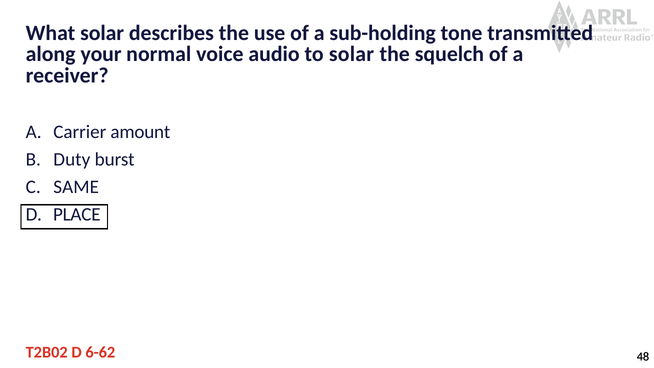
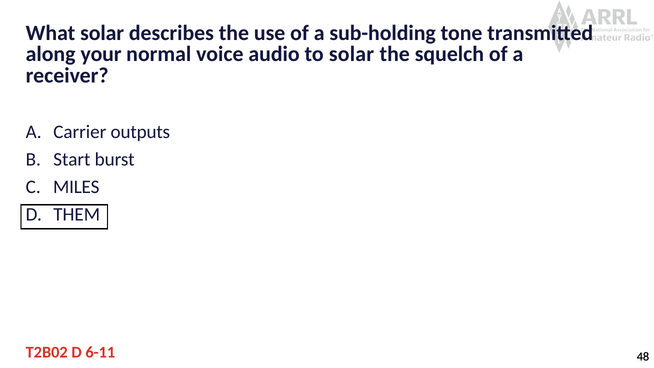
amount: amount -> outputs
Duty: Duty -> Start
SAME: SAME -> MILES
PLACE: PLACE -> THEM
6-62: 6-62 -> 6-11
